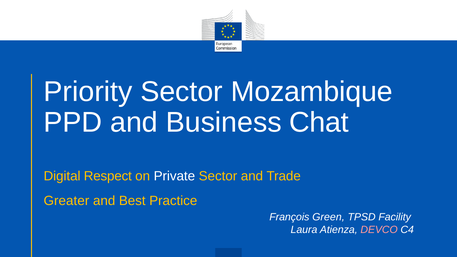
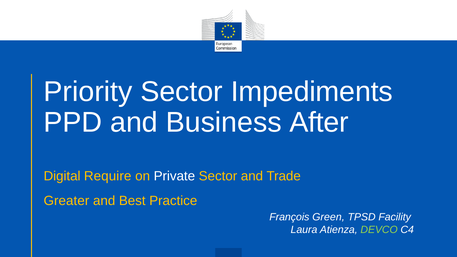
Mozambique: Mozambique -> Impediments
Chat: Chat -> After
Respect: Respect -> Require
DEVCO colour: pink -> light green
